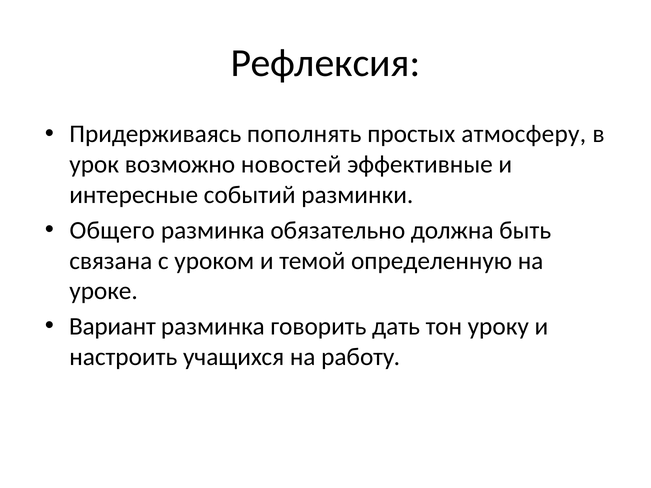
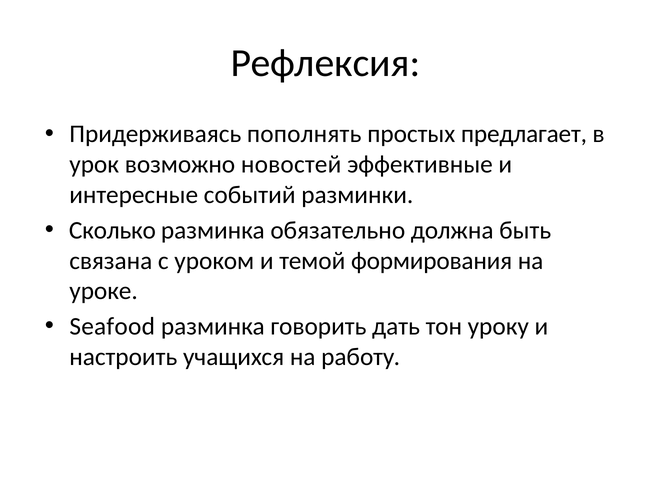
атмосферу: атмосферу -> предлагает
Общего: Общего -> Сколько
определенную: определенную -> формирования
Вариант: Вариант -> Seafood
